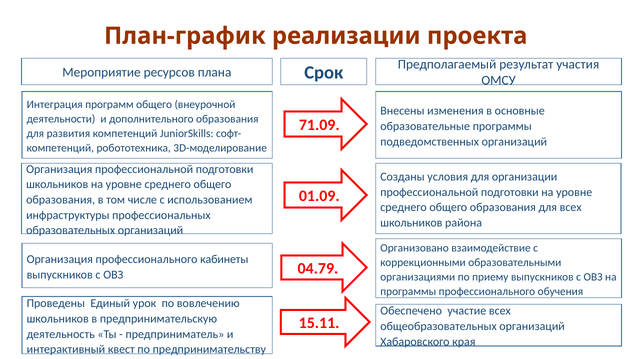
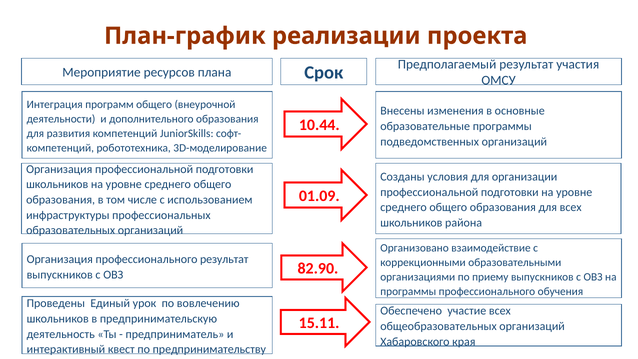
71.09: 71.09 -> 10.44
профессионального кабинеты: кабинеты -> результат
04.79: 04.79 -> 82.90
